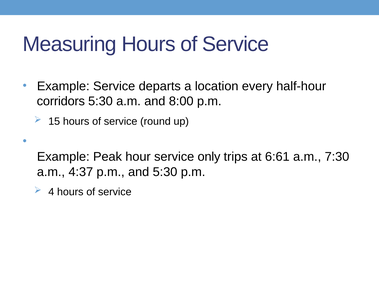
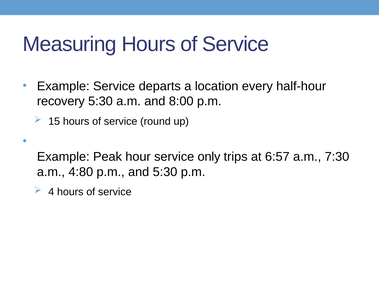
corridors: corridors -> recovery
6:61: 6:61 -> 6:57
4:37: 4:37 -> 4:80
